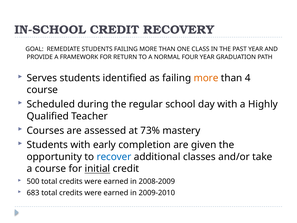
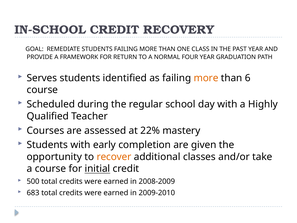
4: 4 -> 6
73%: 73% -> 22%
recover colour: blue -> orange
